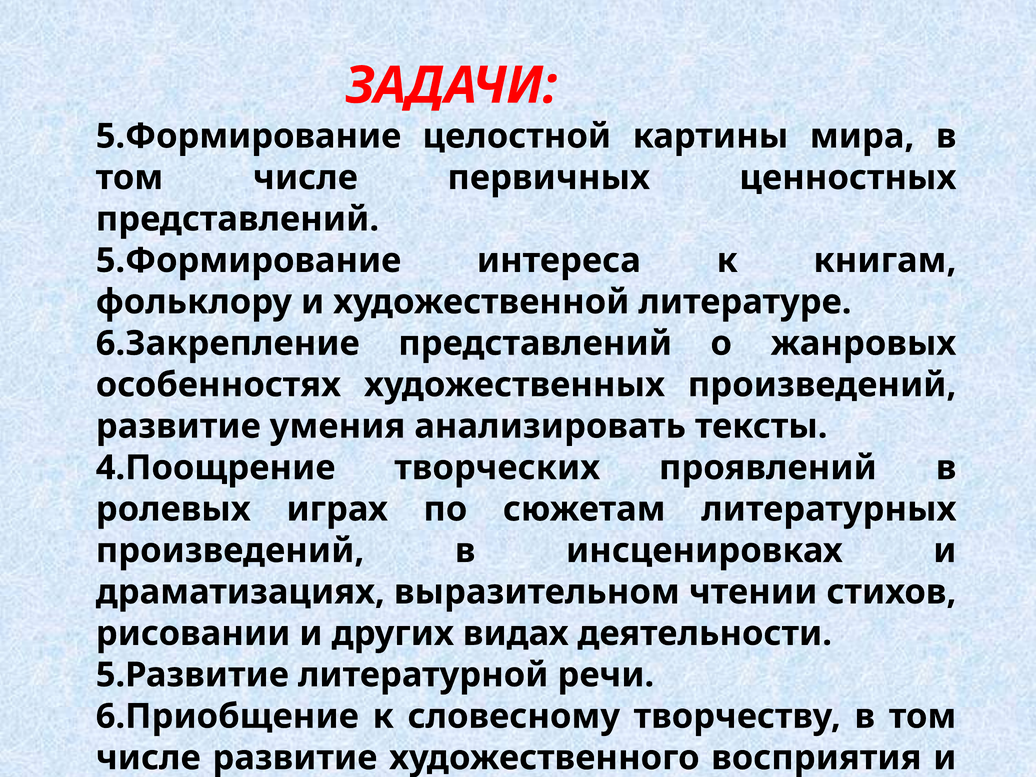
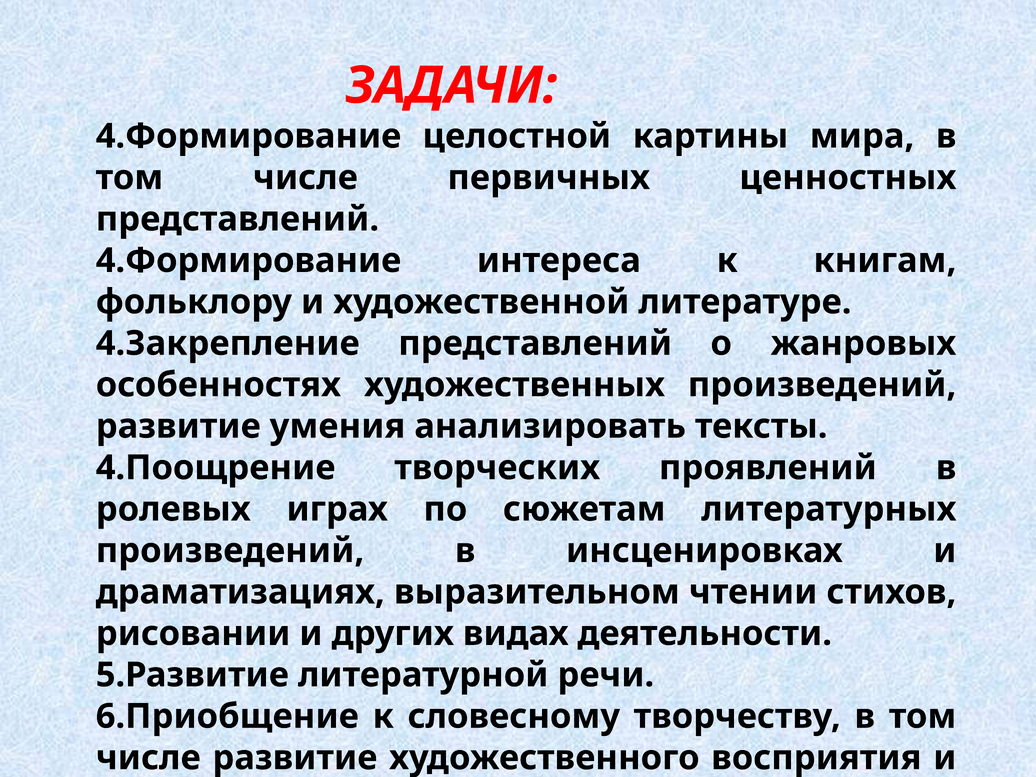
5.Формирование at (249, 136): 5.Формирование -> 4.Формирование
5.Формирование at (249, 261): 5.Формирование -> 4.Формирование
6.Закрепление: 6.Закрепление -> 4.Закрепление
